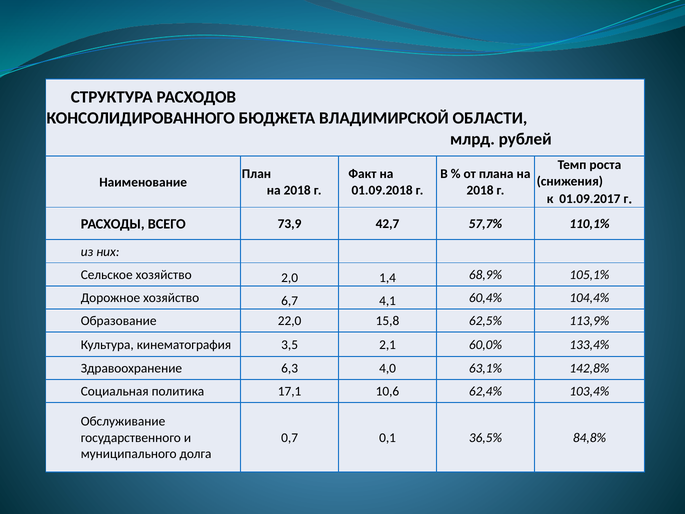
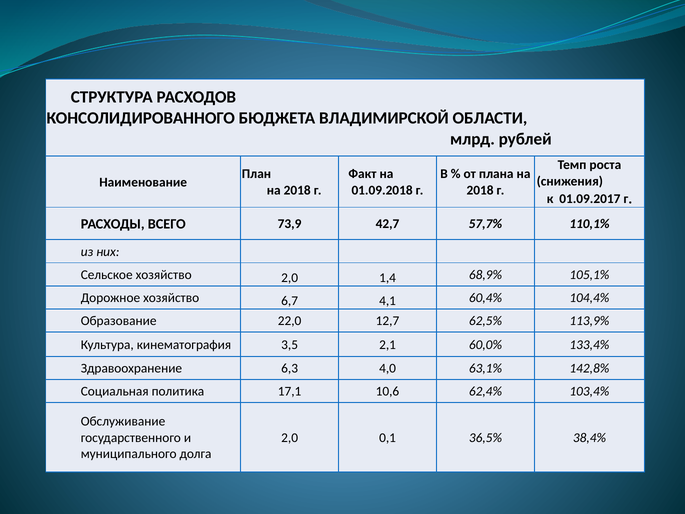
15,8: 15,8 -> 12,7
0,7 at (290, 438): 0,7 -> 2,0
84,8%: 84,8% -> 38,4%
